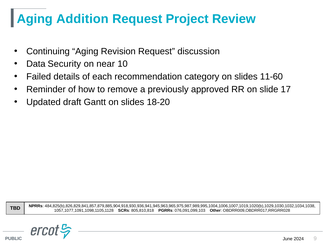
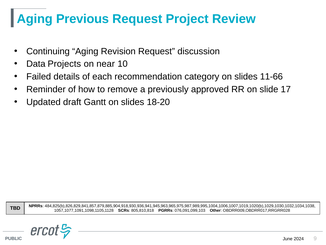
Addition: Addition -> Previous
Security: Security -> Projects
11-60: 11-60 -> 11-66
